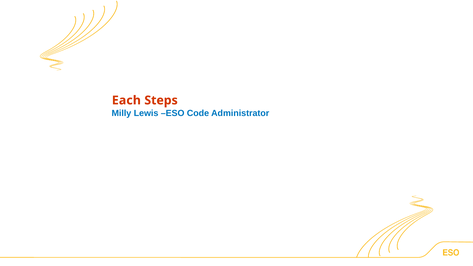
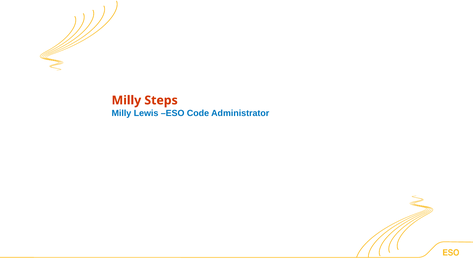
Each at (126, 100): Each -> Milly
